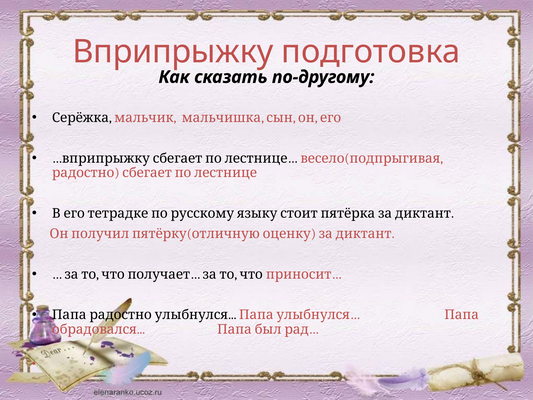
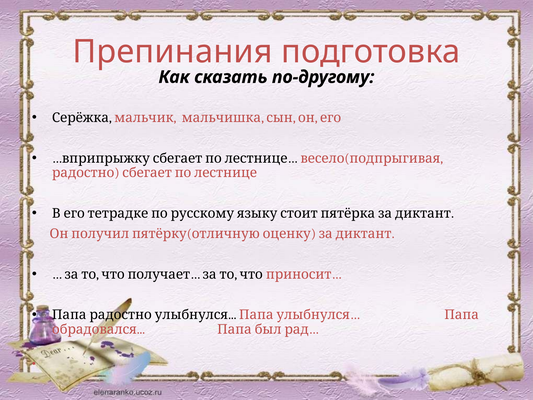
Вприпрыжку: Вприпрыжку -> Препинания
